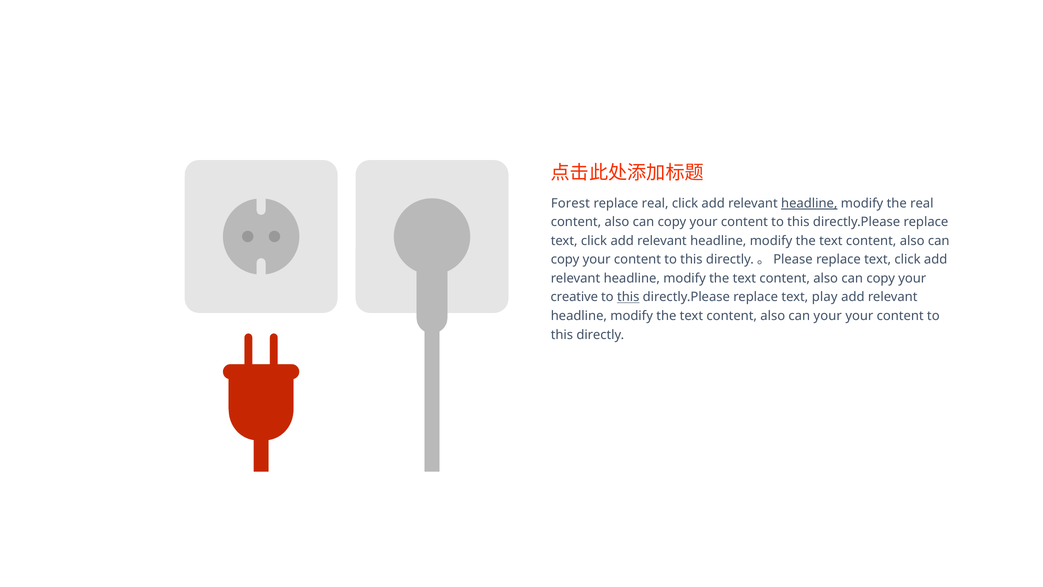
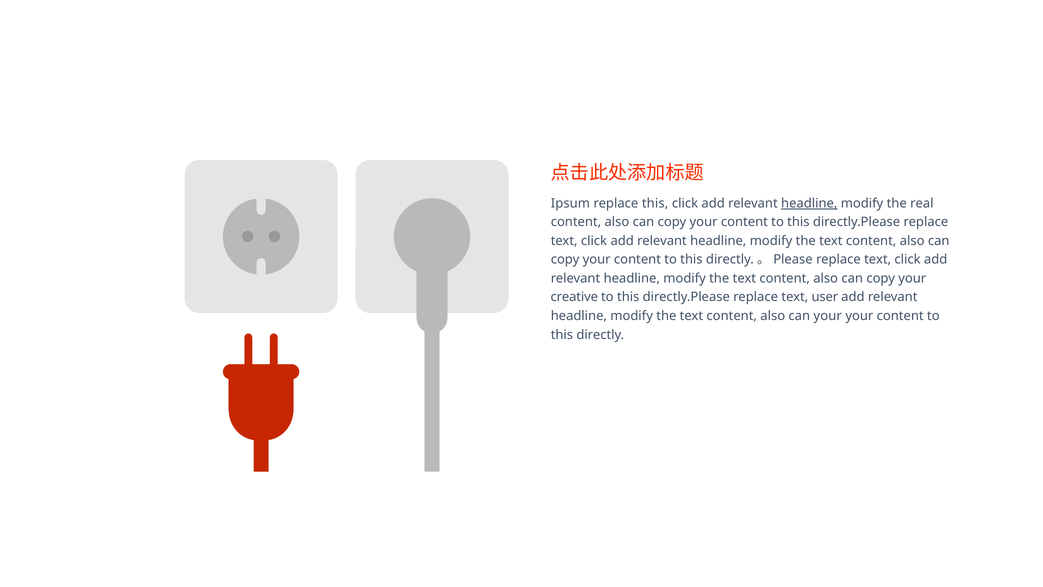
Forest: Forest -> Ipsum
replace real: real -> this
this at (628, 297) underline: present -> none
play: play -> user
